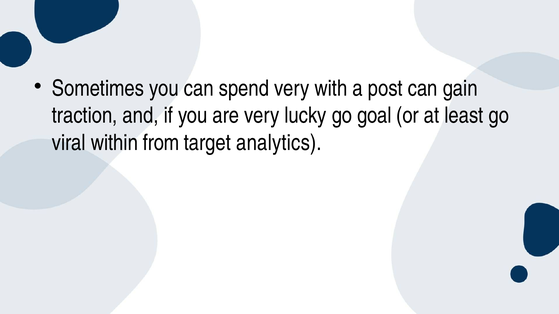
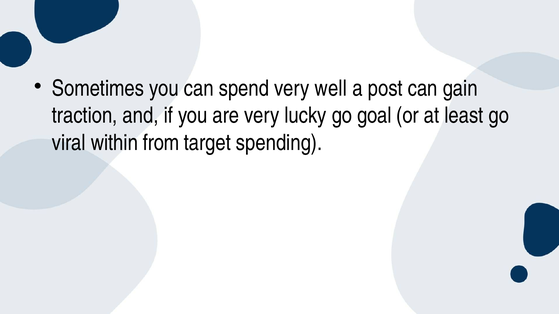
with: with -> well
analytics: analytics -> spending
